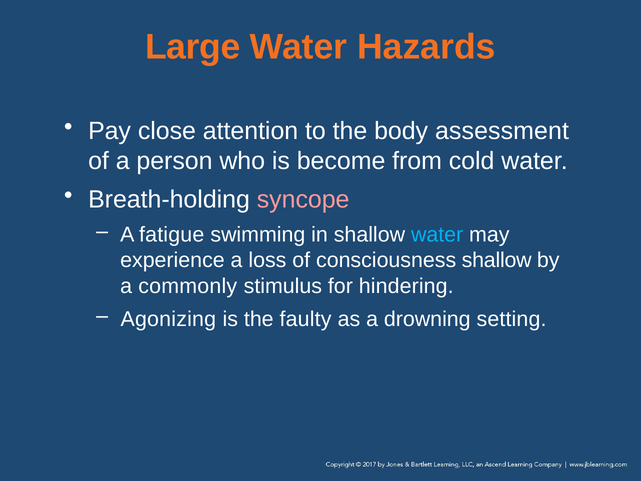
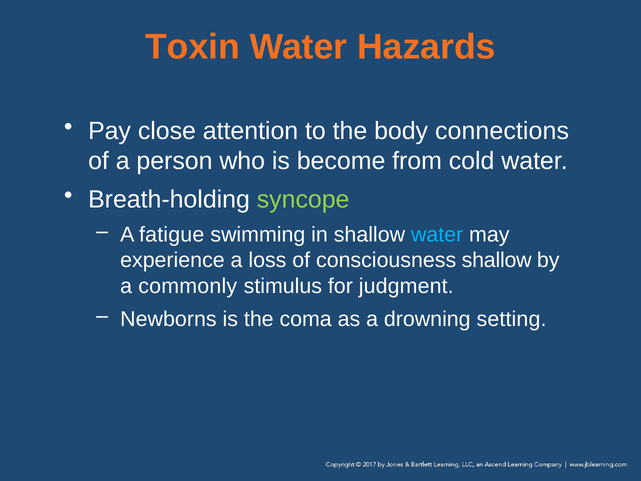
Large: Large -> Toxin
assessment: assessment -> connections
syncope colour: pink -> light green
hindering: hindering -> judgment
Agonizing: Agonizing -> Newborns
faulty: faulty -> coma
